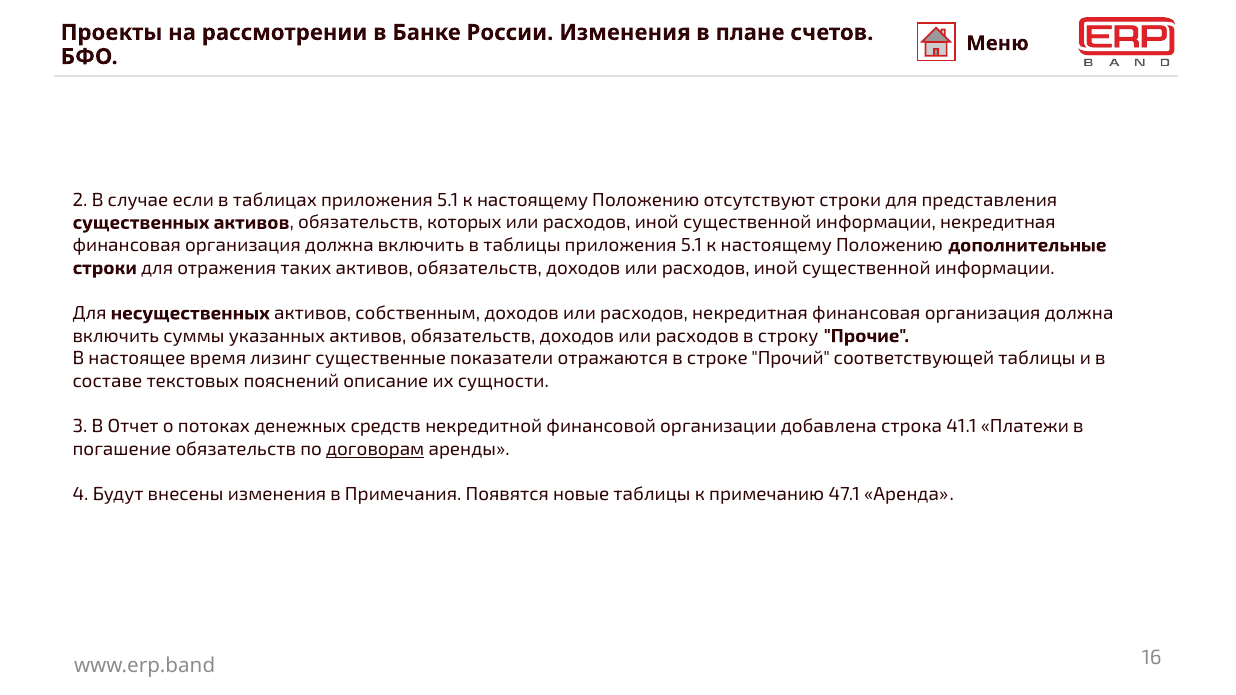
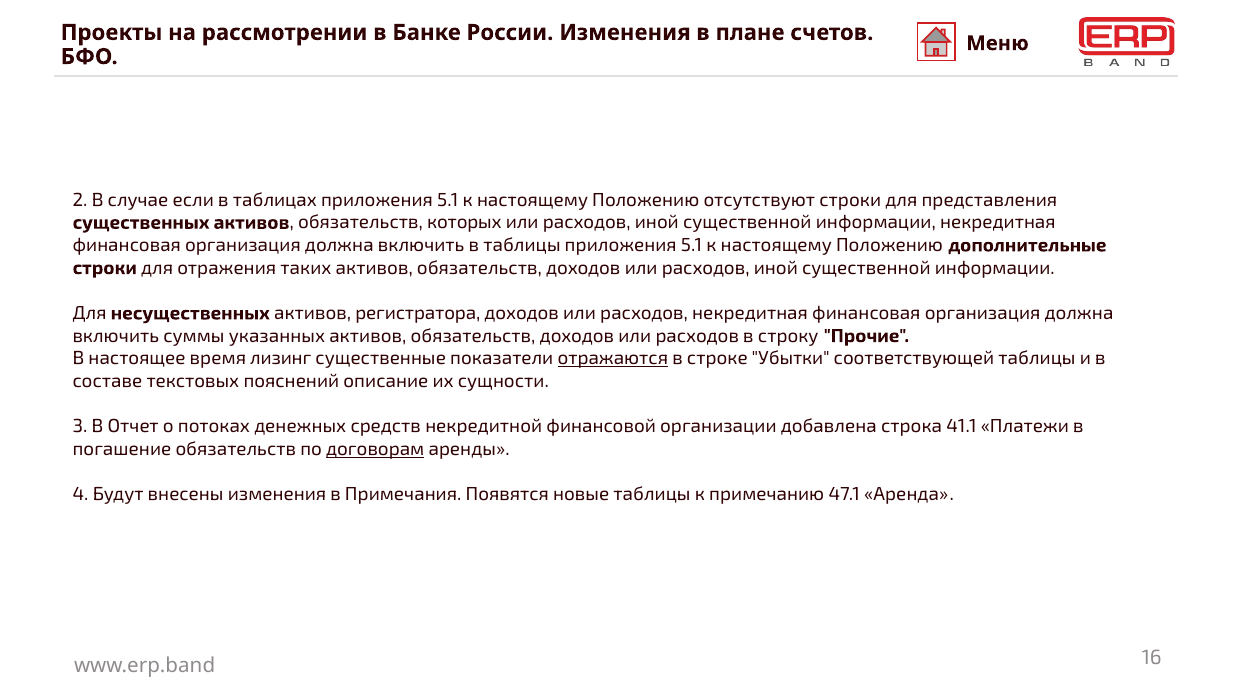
собственным: собственным -> регистратора
отражаются underline: none -> present
Прочий: Прочий -> Убытки
